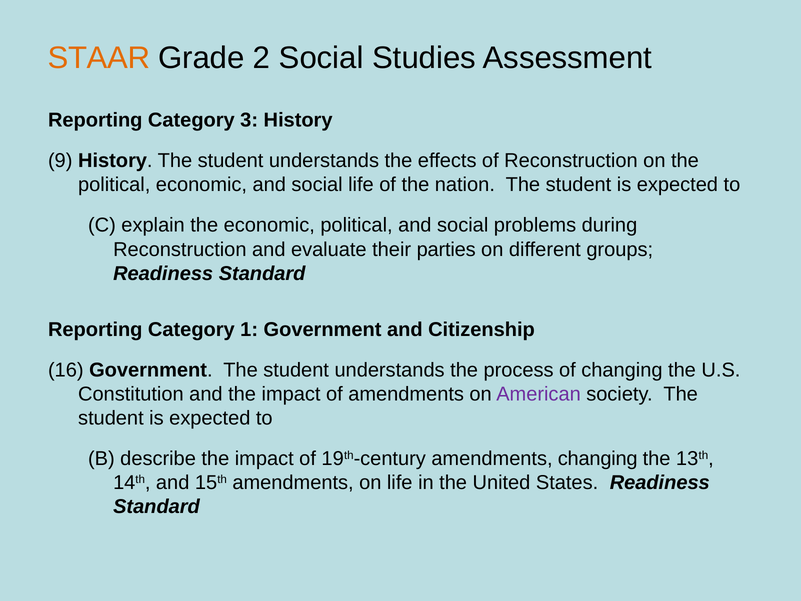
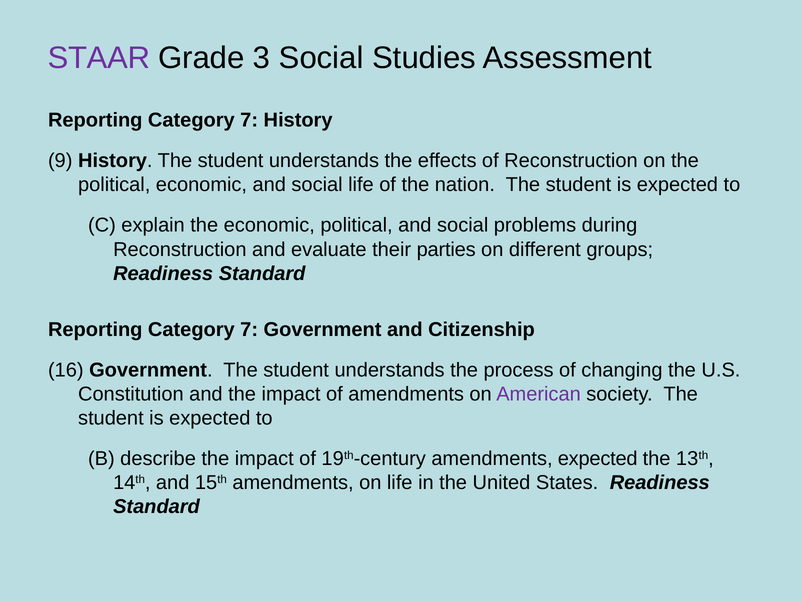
STAAR colour: orange -> purple
2: 2 -> 3
3 at (249, 120): 3 -> 7
1 at (249, 329): 1 -> 7
amendments changing: changing -> expected
